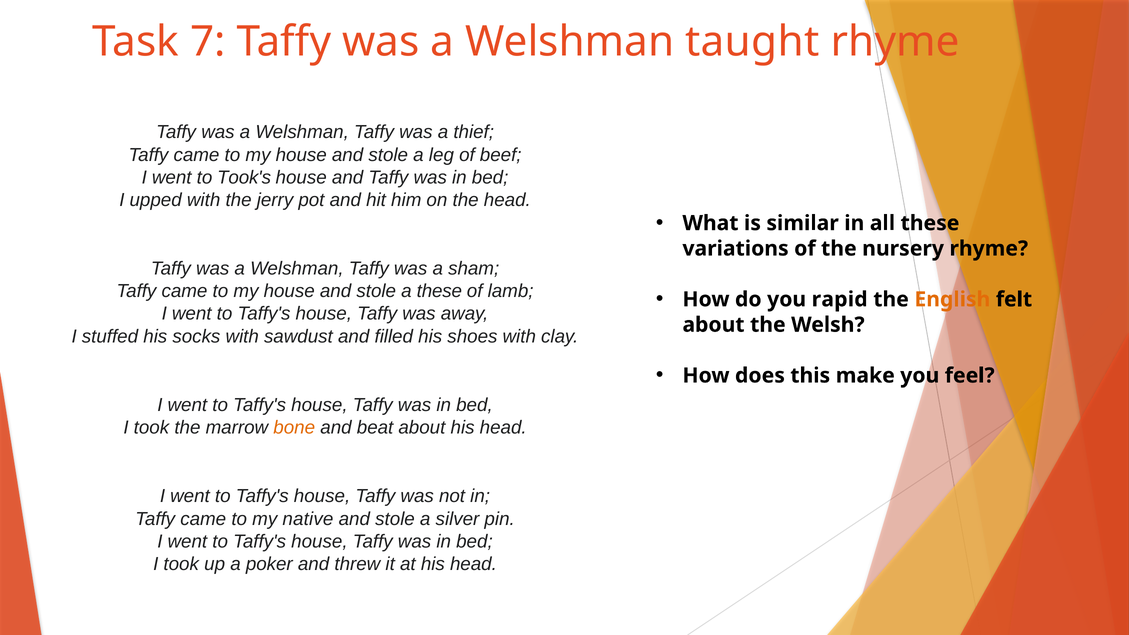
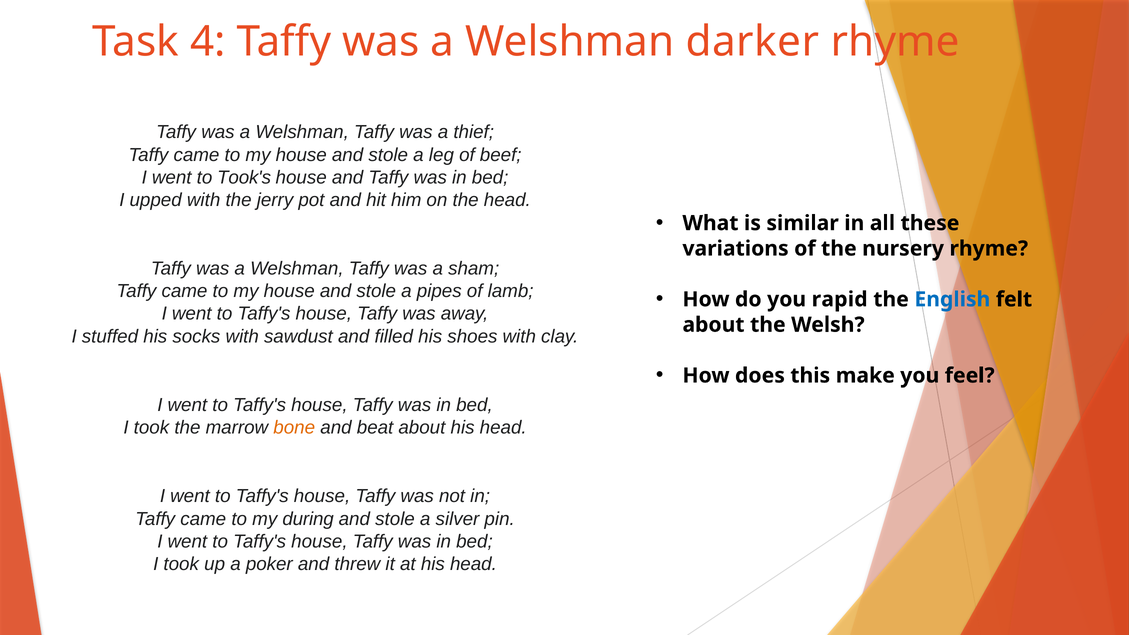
7: 7 -> 4
taught: taught -> darker
a these: these -> pipes
English colour: orange -> blue
native: native -> during
